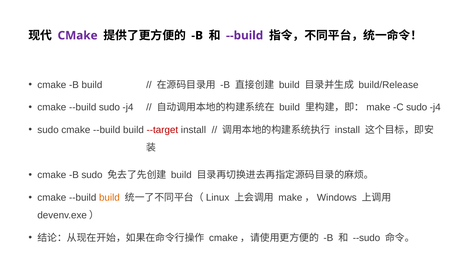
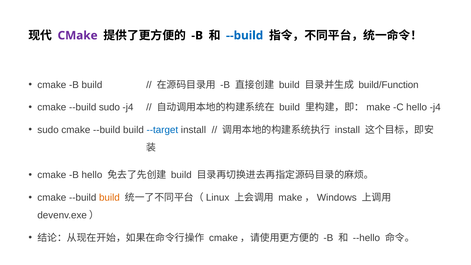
--build at (245, 36) colour: purple -> blue
build/Release: build/Release -> build/Function
C sudo: sudo -> hello
--target colour: red -> blue
B sudo: sudo -> hello
--sudo: --sudo -> --hello
